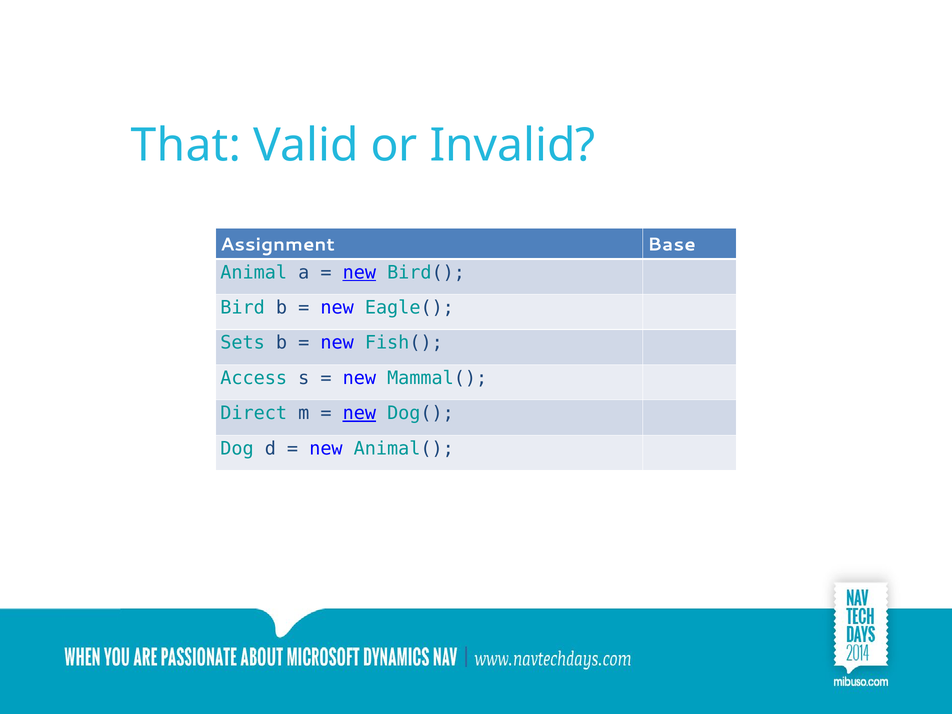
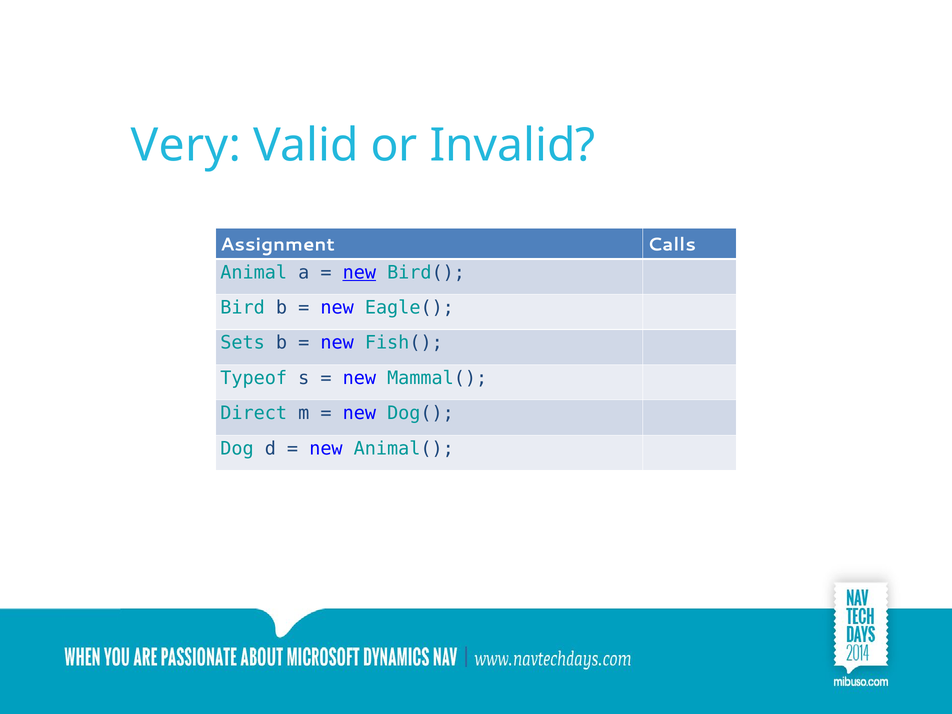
That: That -> Very
Base: Base -> Calls
Access: Access -> Typeof
new at (359, 413) underline: present -> none
